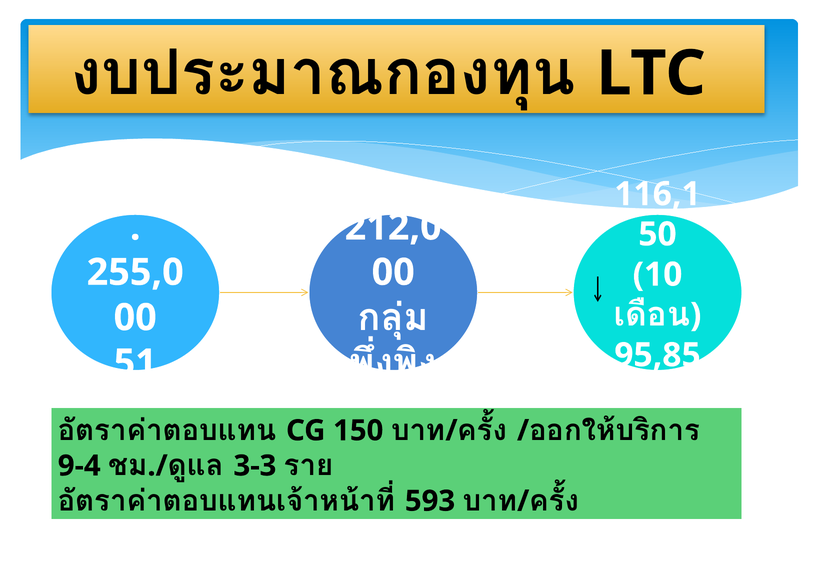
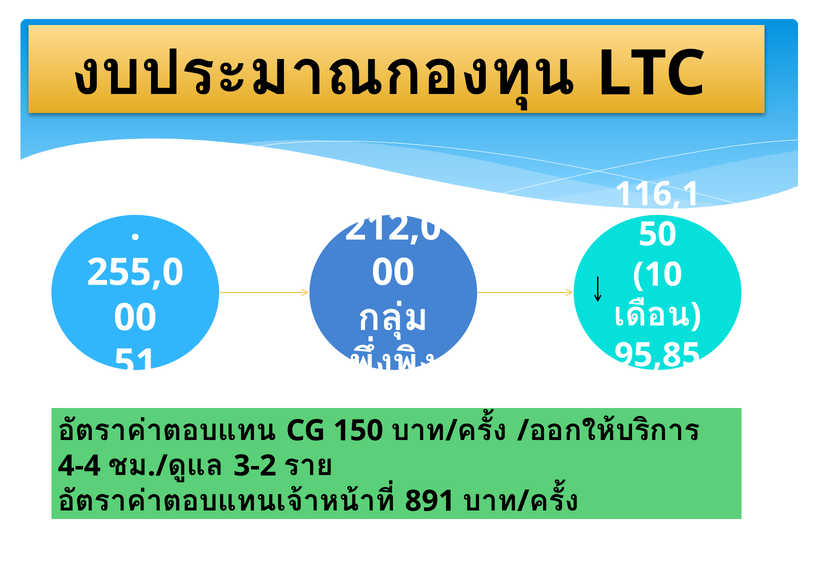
9-4: 9-4 -> 4-4
3-3: 3-3 -> 3-2
593: 593 -> 891
